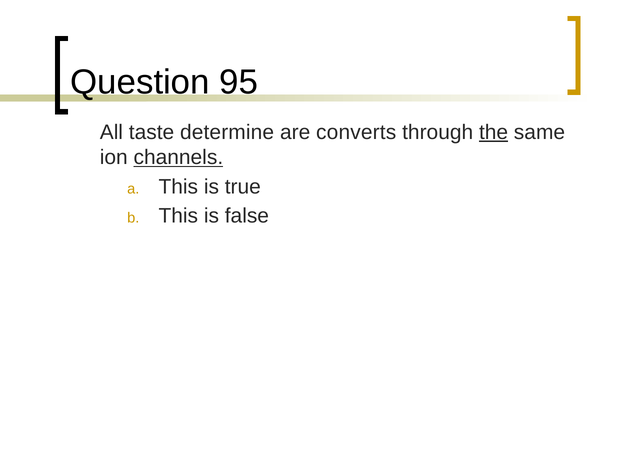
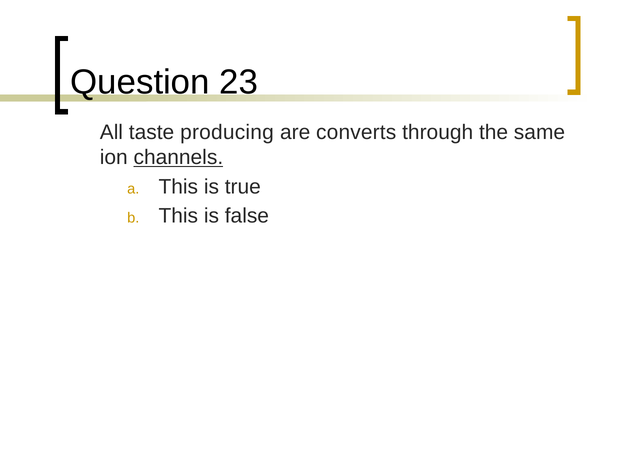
95: 95 -> 23
determine: determine -> producing
the underline: present -> none
